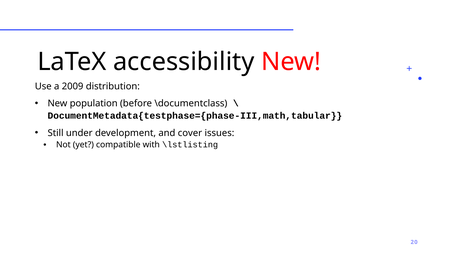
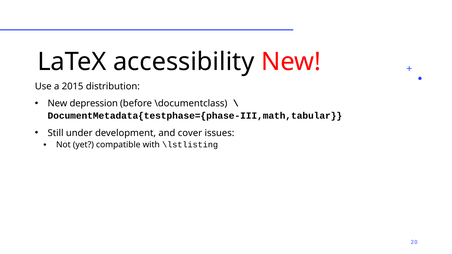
2009: 2009 -> 2015
population: population -> depression
